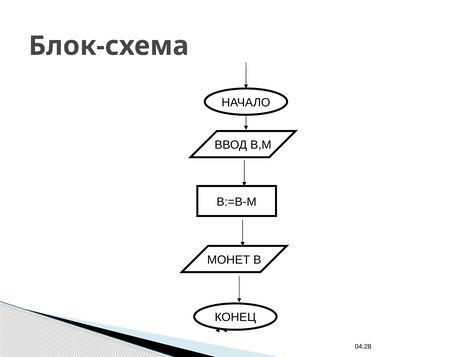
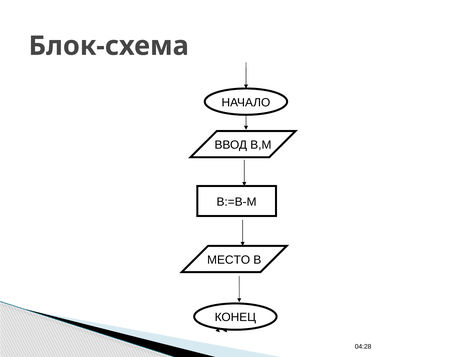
МОНЕТ: МОНЕТ -> МЕСТО
